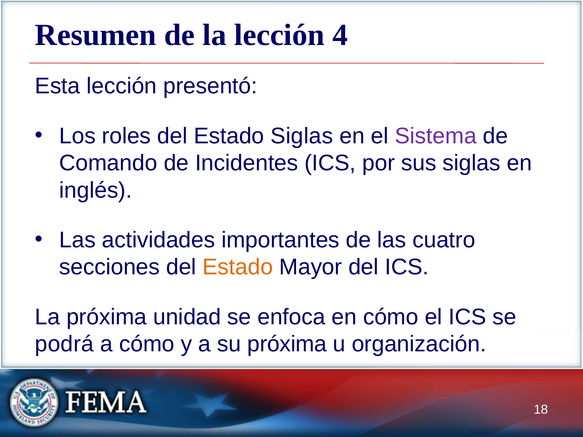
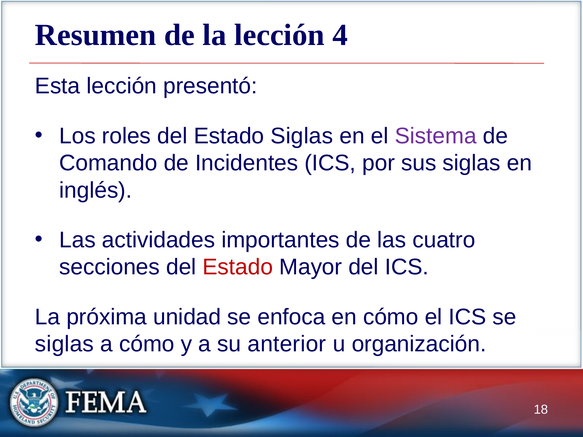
Estado at (238, 267) colour: orange -> red
podrá at (64, 344): podrá -> siglas
su próxima: próxima -> anterior
